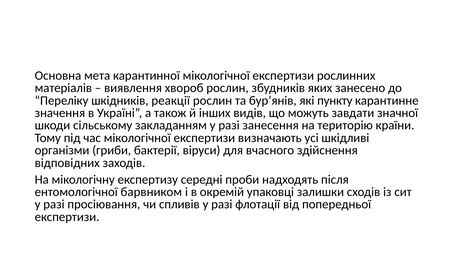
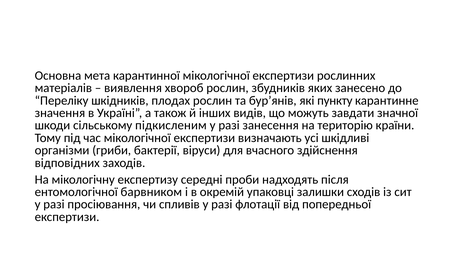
реакції: реакції -> плодах
закладанням: закладанням -> підкисленим
